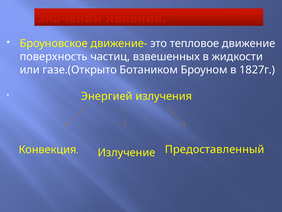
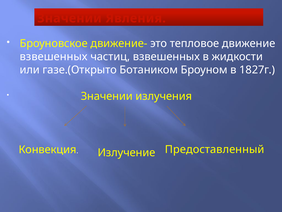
поверхность at (54, 57): поверхность -> взвешенных
Энергией at (107, 96): Энергией -> Значении
